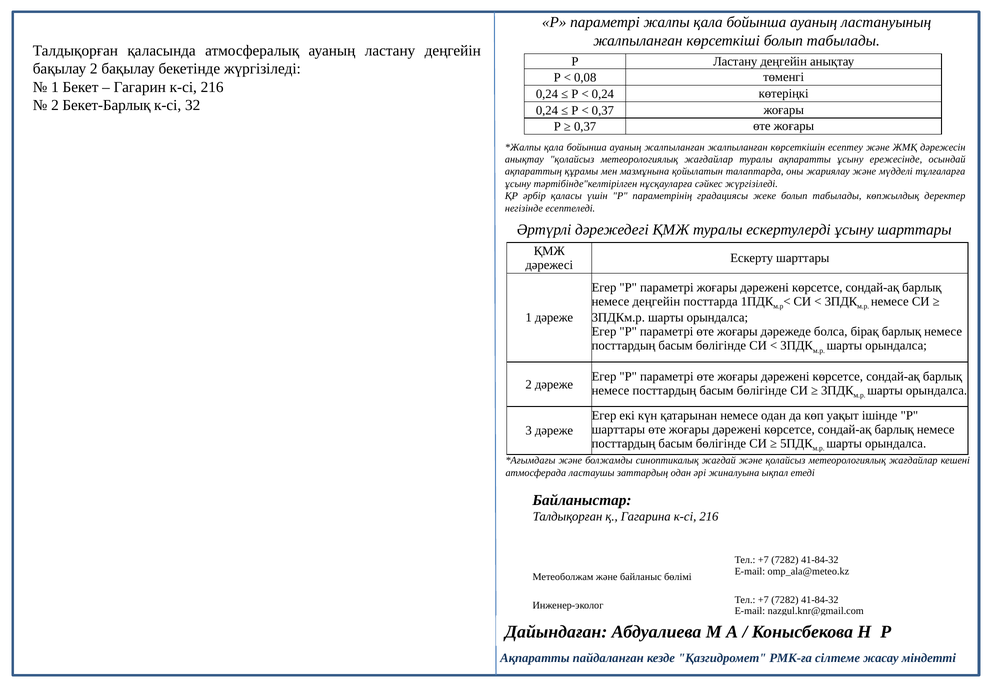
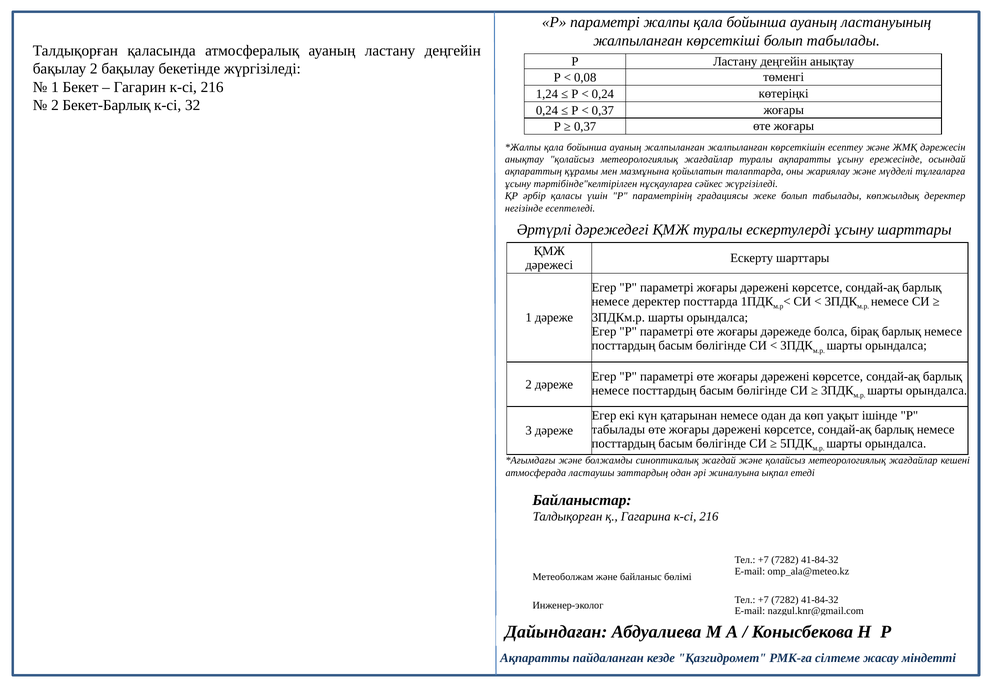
0,24 at (547, 94): 0,24 -> 1,24
немесе деңгейін: деңгейін -> деректер
шарттары at (618, 429): шарттары -> табылады
